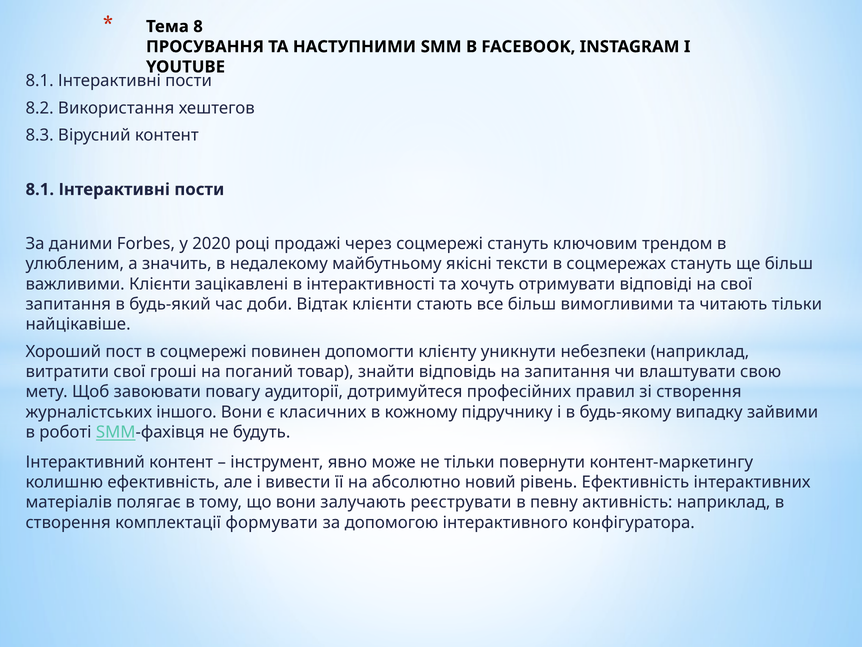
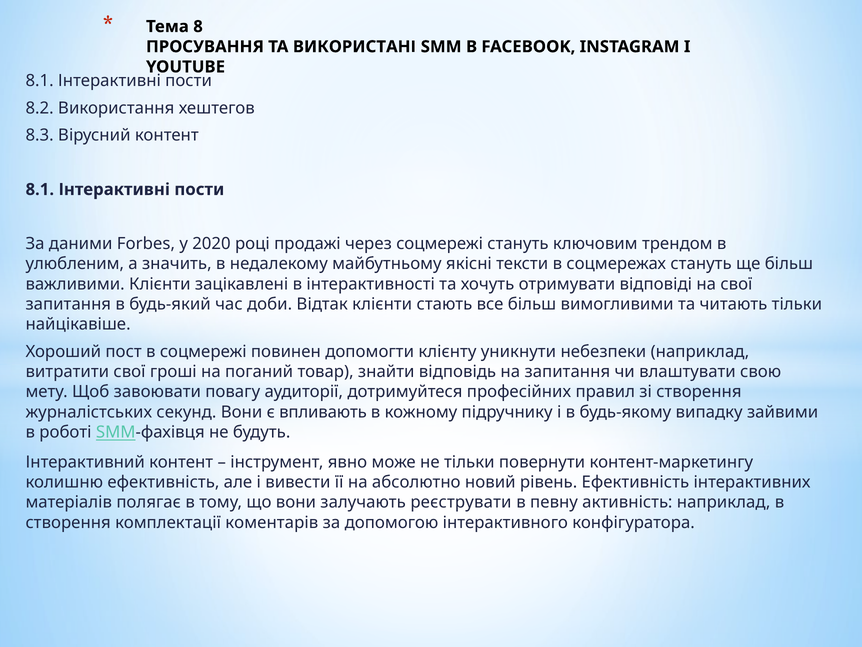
НАСТУПНИМИ: НАСТУПНИМИ -> ВИКОРИСТАНІ
іншого: іншого -> секунд
класичних: класичних -> впливають
формувати: формувати -> коментарів
